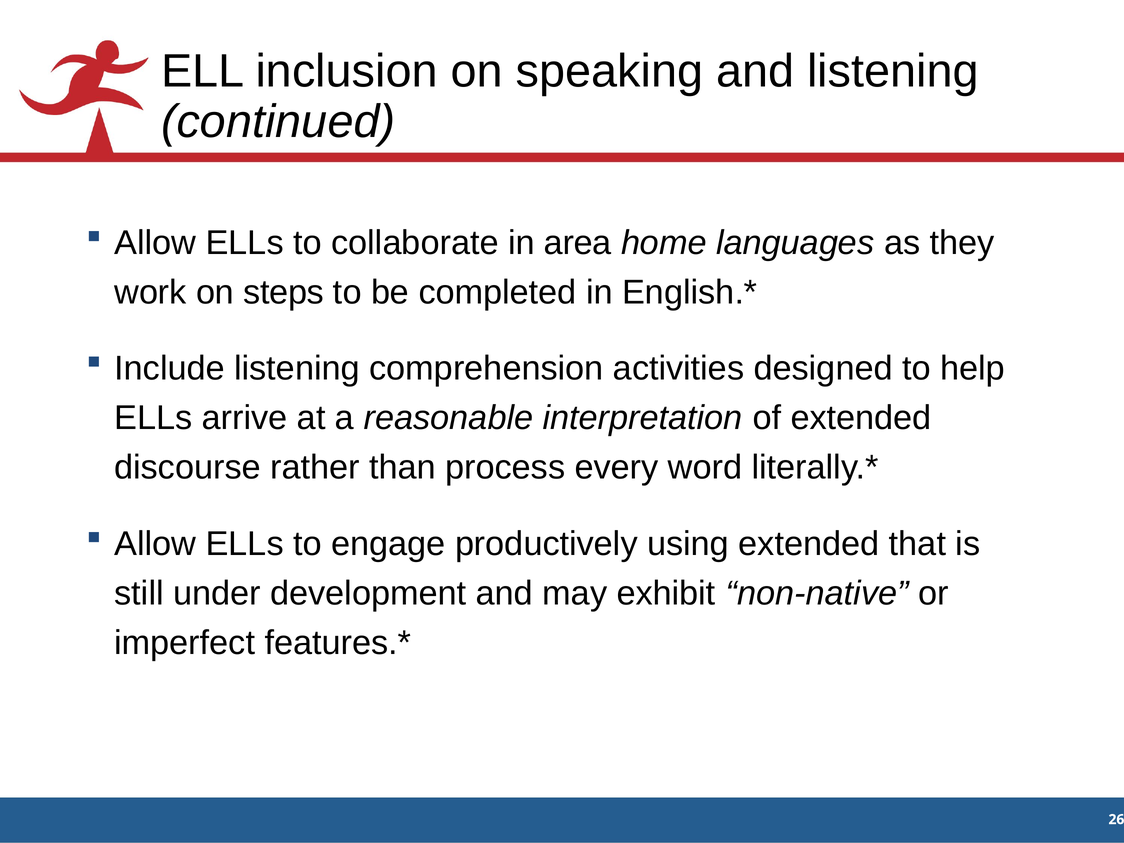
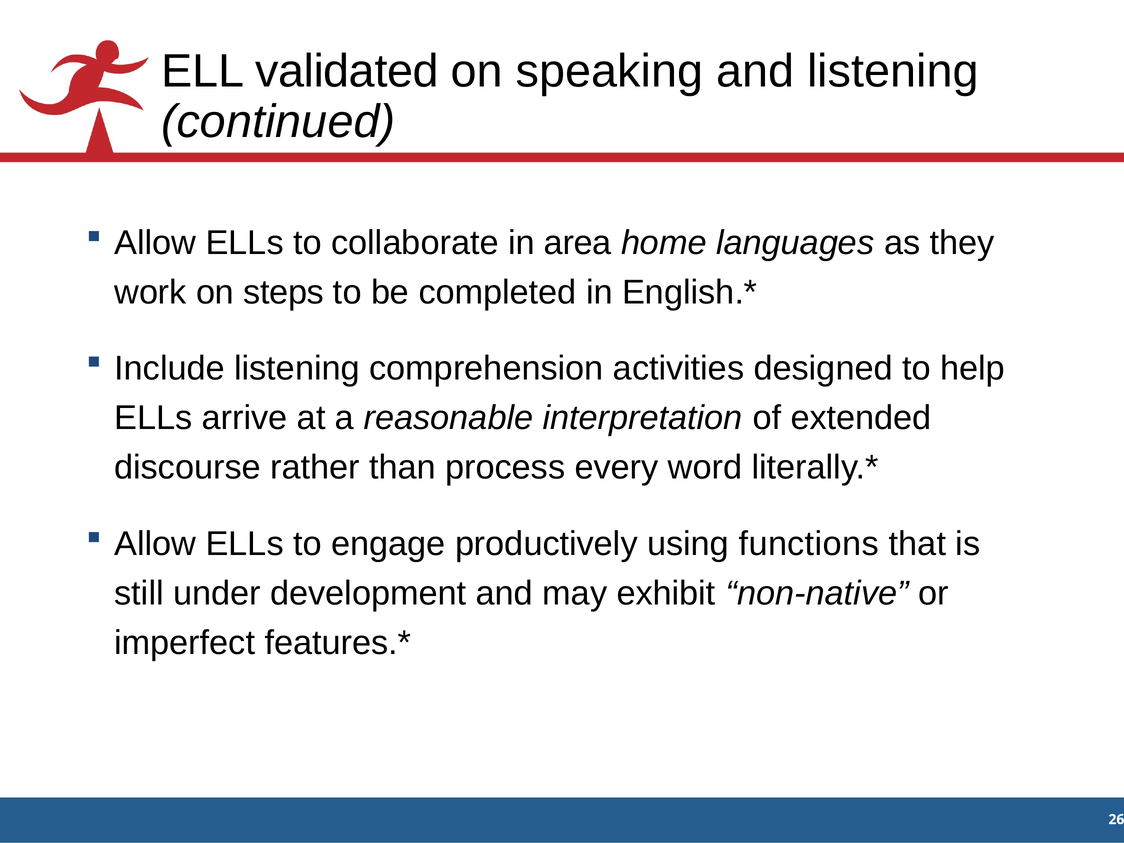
inclusion: inclusion -> validated
using extended: extended -> functions
